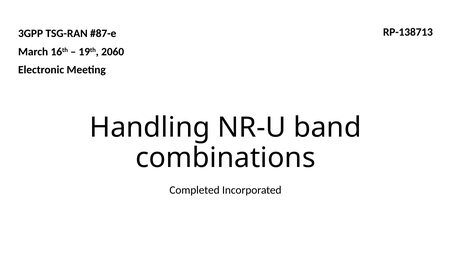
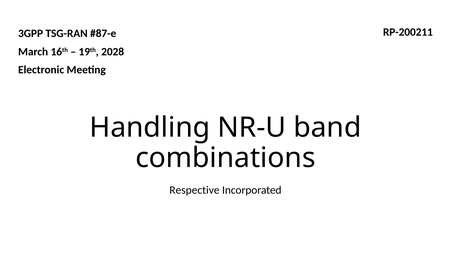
RP-138713: RP-138713 -> RP-200211
2060: 2060 -> 2028
Completed: Completed -> Respective
